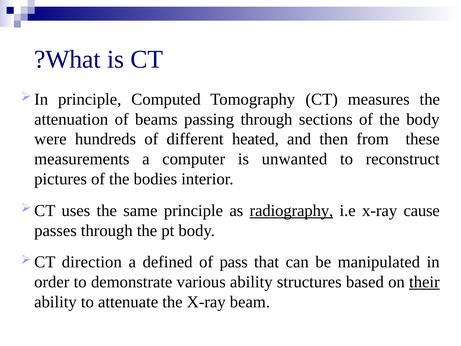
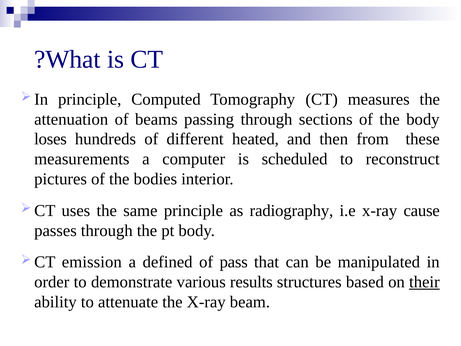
were: were -> loses
unwanted: unwanted -> scheduled
radiography underline: present -> none
direction: direction -> emission
various ability: ability -> results
